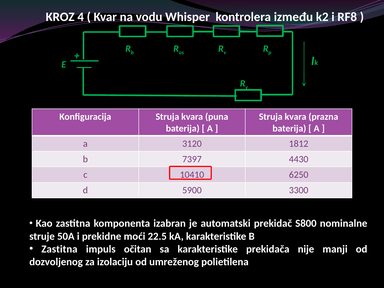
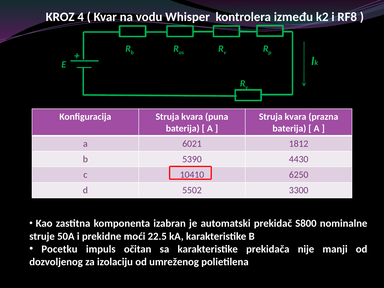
3120: 3120 -> 6021
7397: 7397 -> 5390
5900: 5900 -> 5502
Zastitna at (59, 249): Zastitna -> Pocetku
